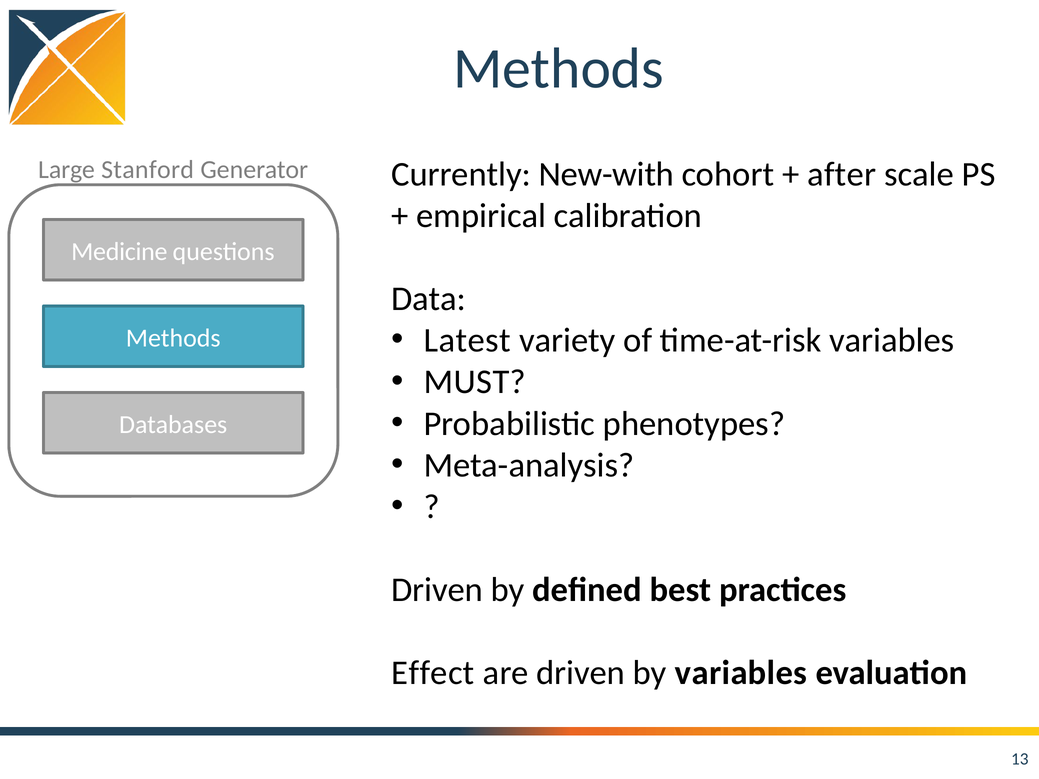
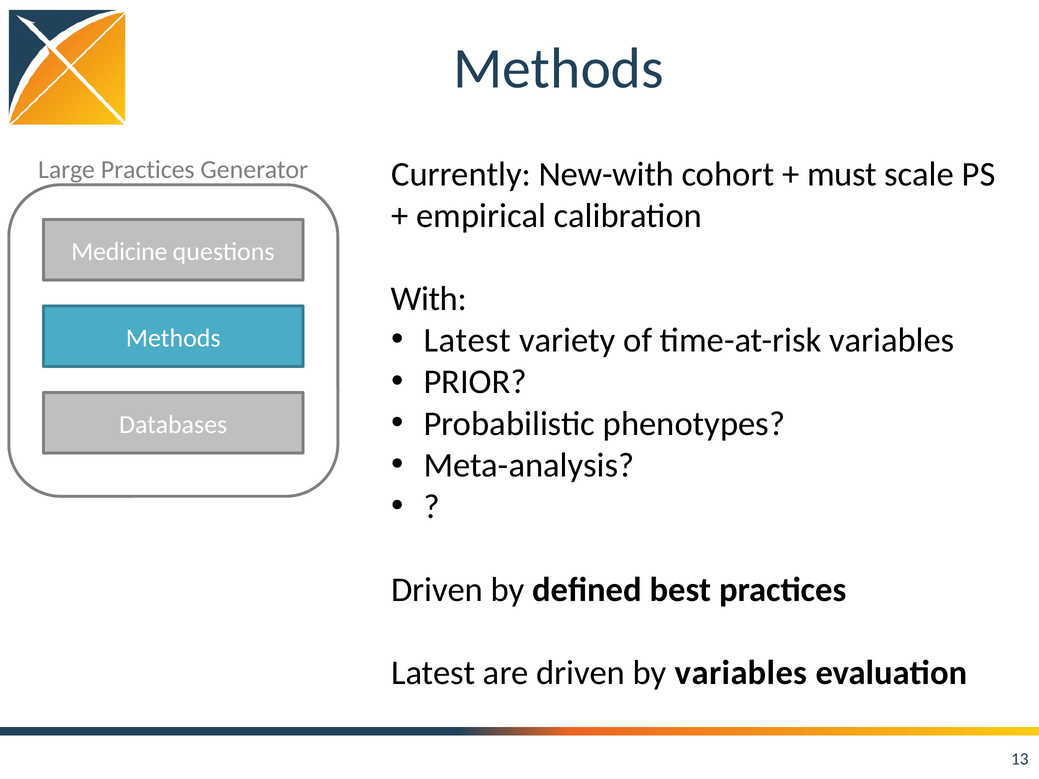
Large Stanford: Stanford -> Practices
after: after -> must
Data: Data -> With
MUST: MUST -> PRIOR
Effect at (433, 673): Effect -> Latest
